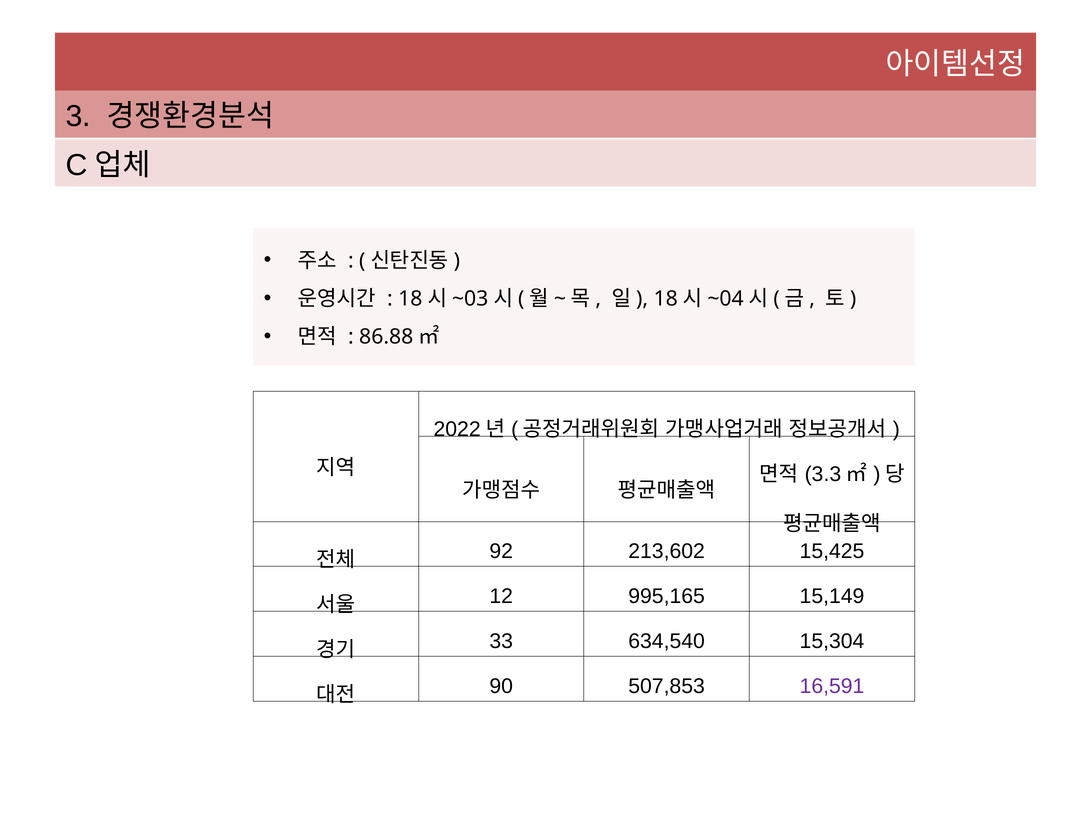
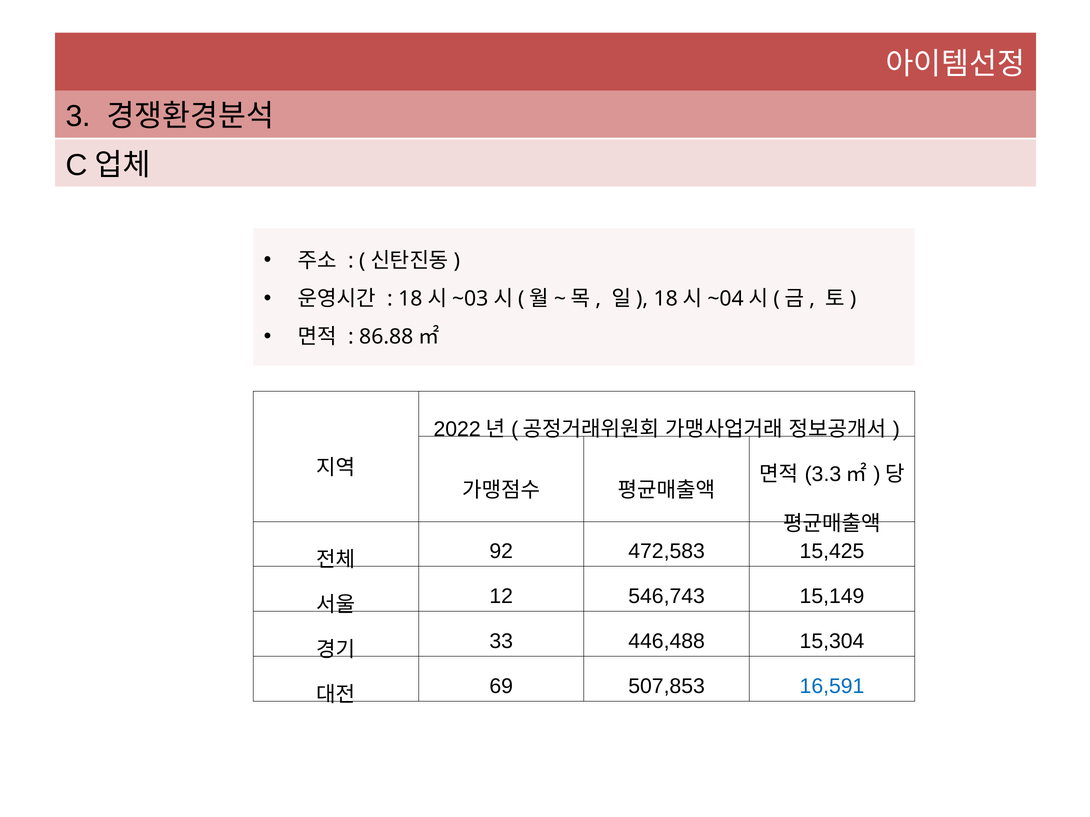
213,602: 213,602 -> 472,583
995,165: 995,165 -> 546,743
634,540: 634,540 -> 446,488
90: 90 -> 69
16,591 colour: purple -> blue
